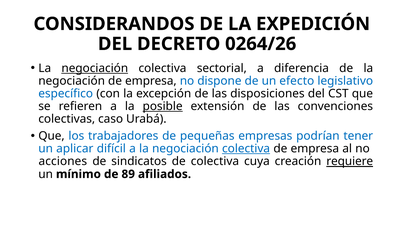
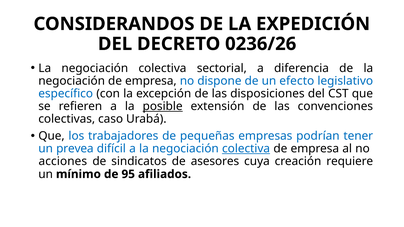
0264/26: 0264/26 -> 0236/26
negociación at (95, 68) underline: present -> none
aplicar: aplicar -> prevea
de colectiva: colectiva -> asesores
requiere underline: present -> none
89: 89 -> 95
